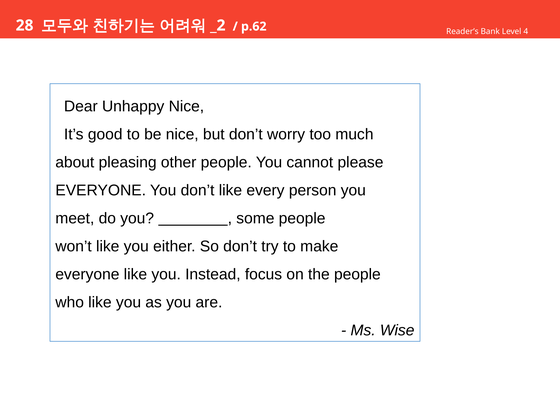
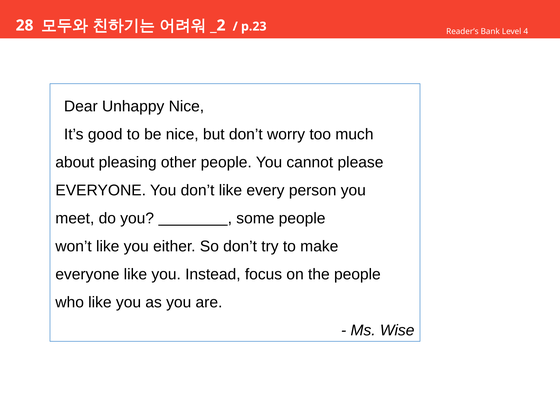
p.62: p.62 -> p.23
